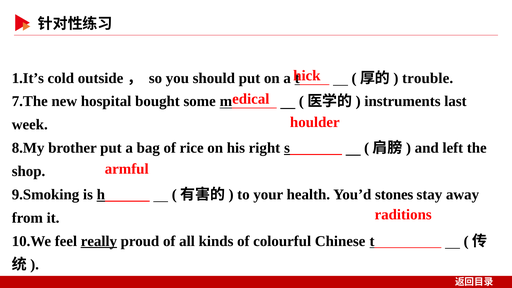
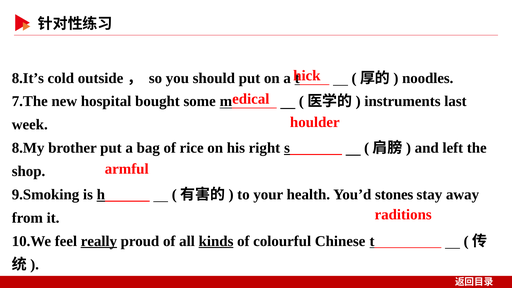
1.It’s: 1.It’s -> 8.It’s
trouble: trouble -> noodles
kinds underline: none -> present
